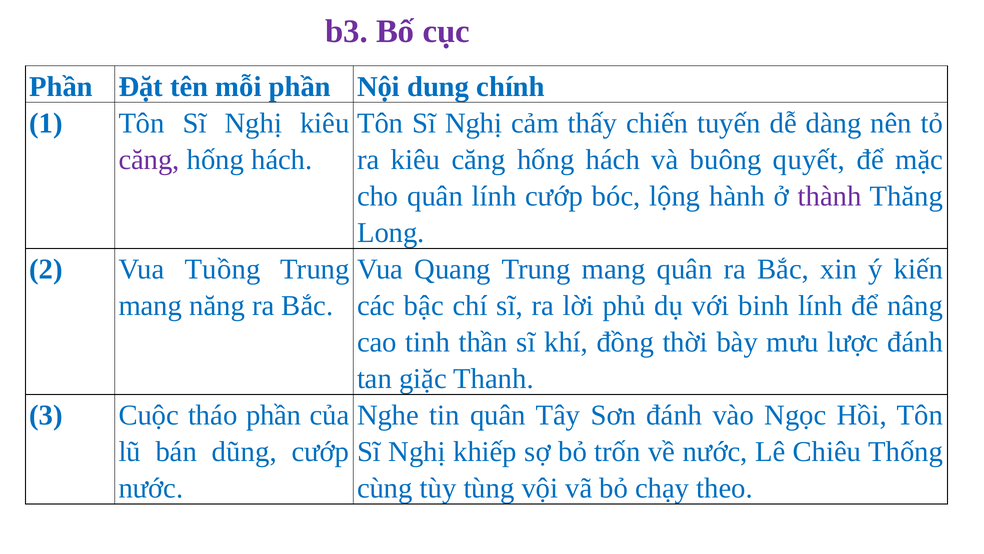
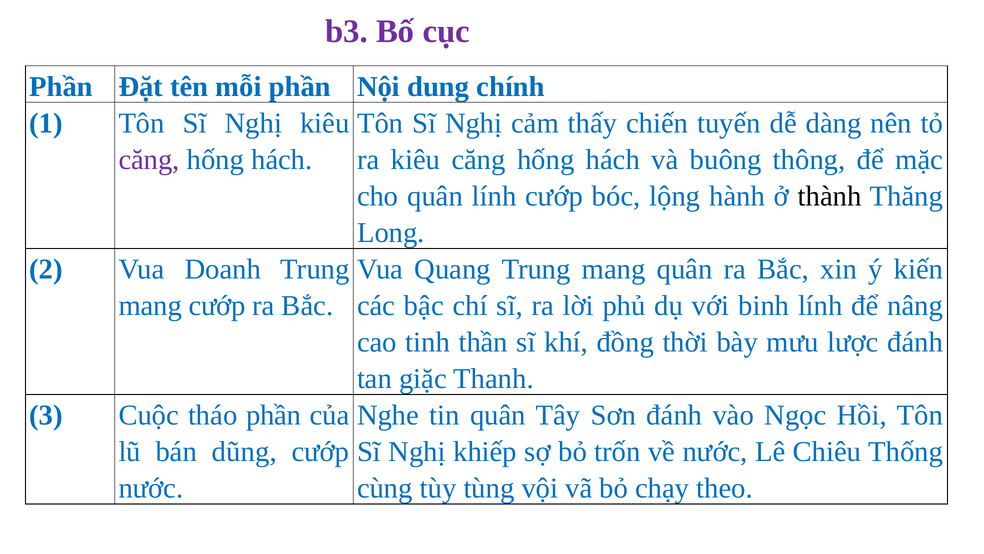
quyết: quyết -> thông
thành colour: purple -> black
Tuồng: Tuồng -> Doanh
mang năng: năng -> cướp
